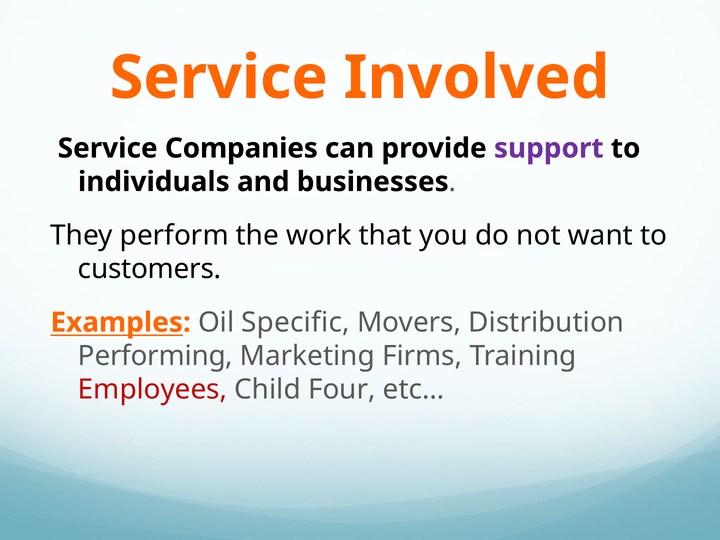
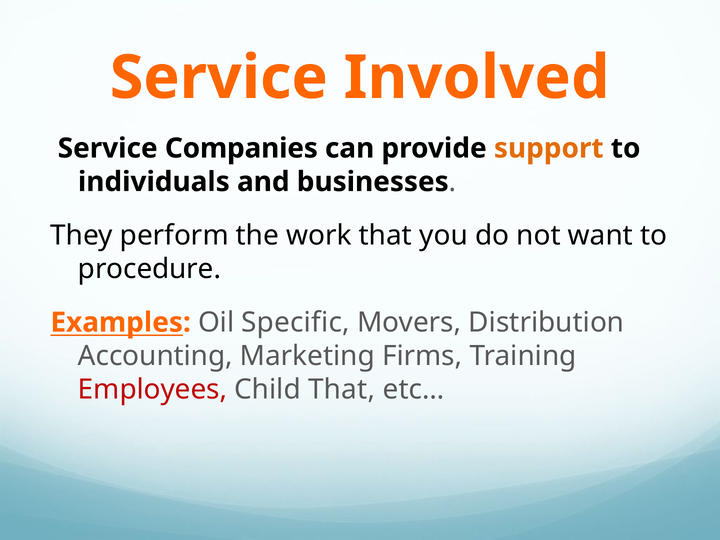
support colour: purple -> orange
customers: customers -> procedure
Performing: Performing -> Accounting
Child Four: Four -> That
